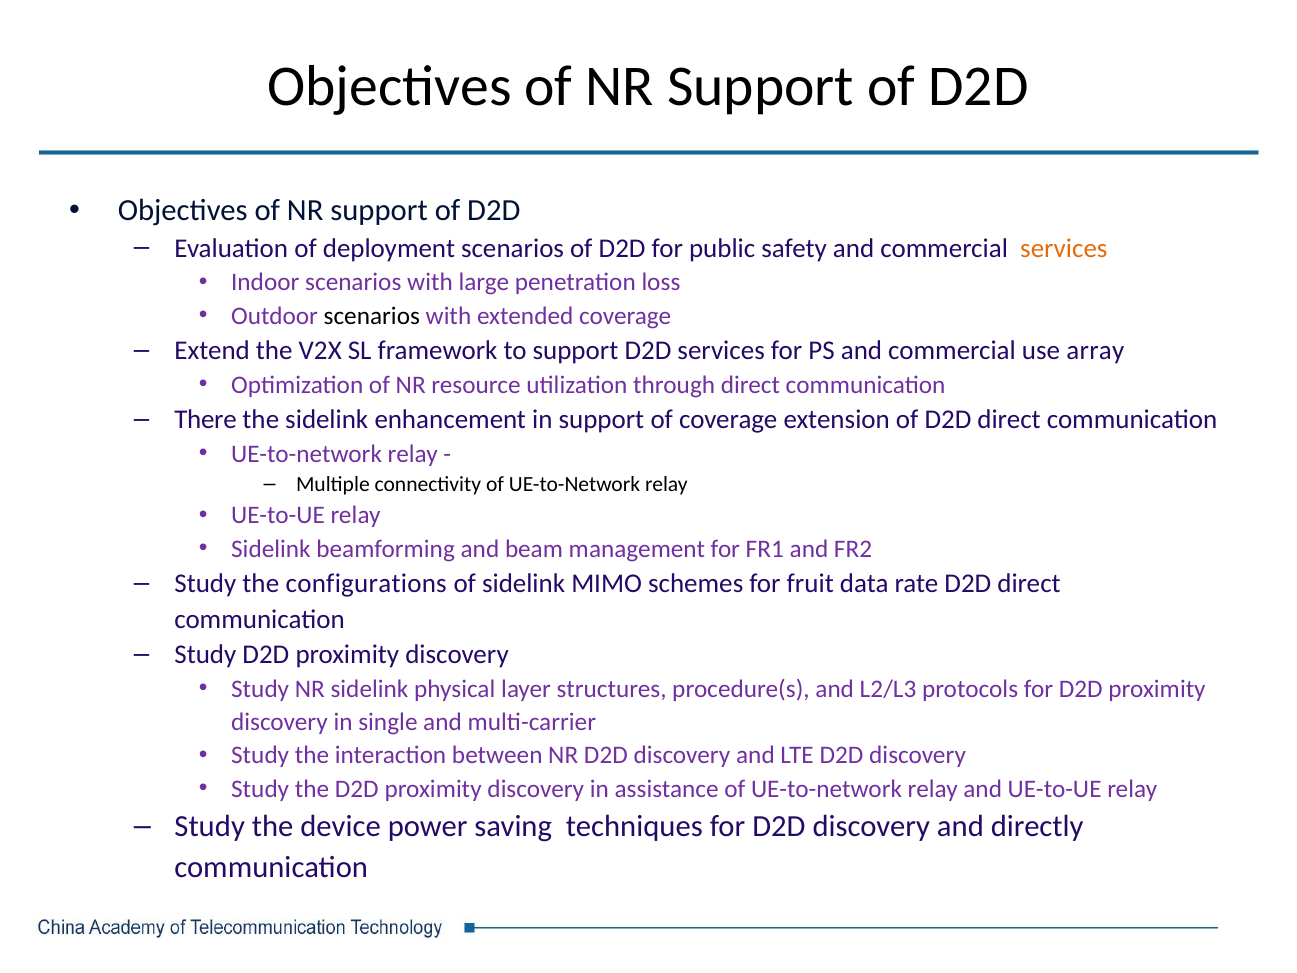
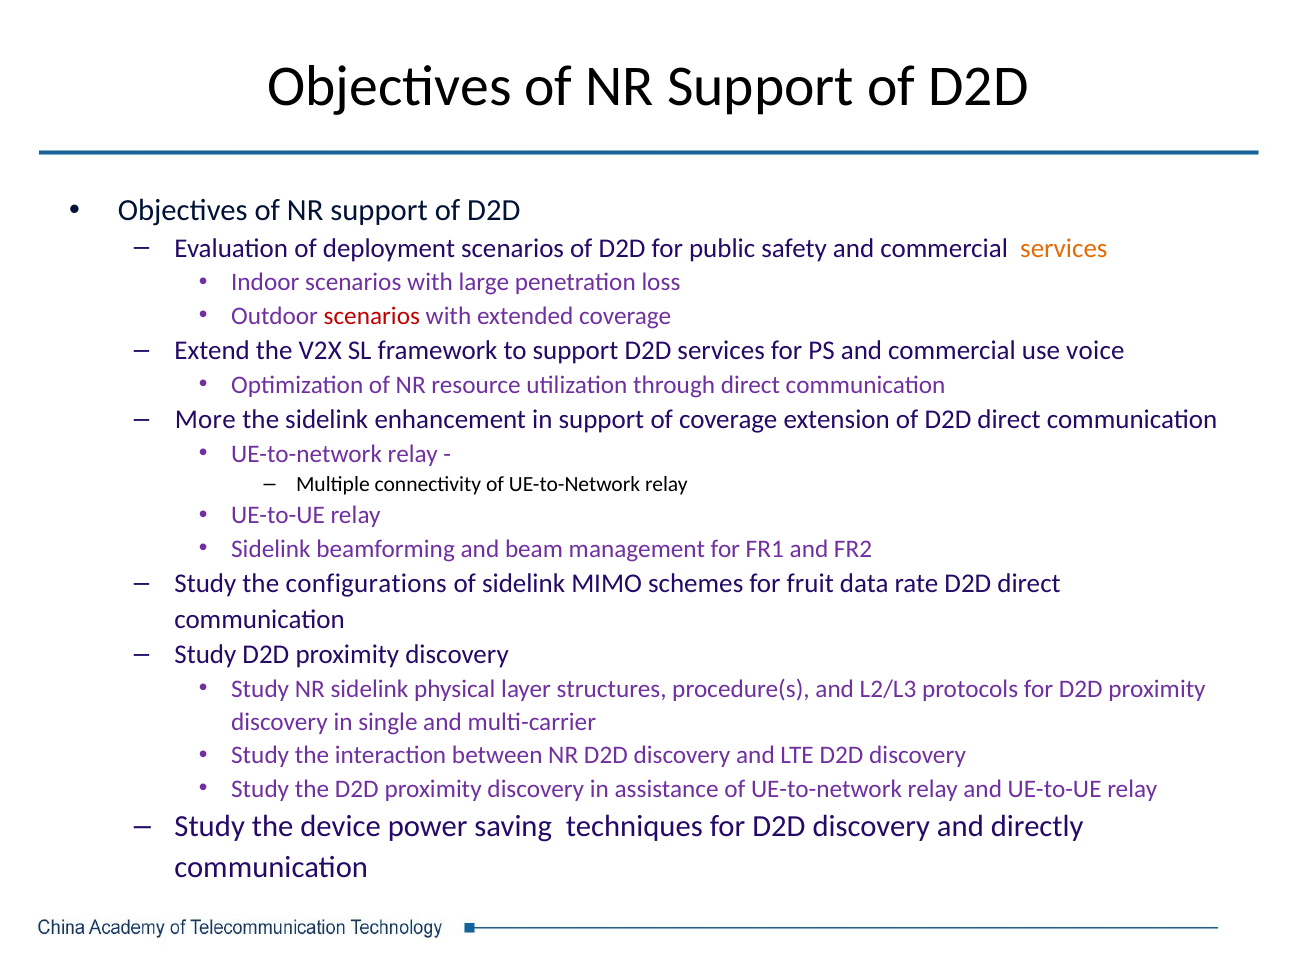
scenarios at (372, 316) colour: black -> red
array: array -> voice
There: There -> More
